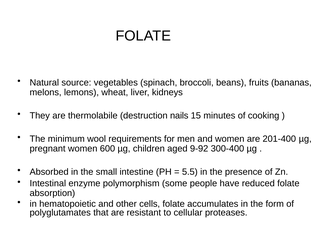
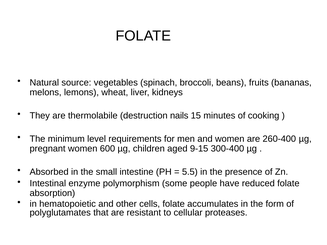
wool: wool -> level
201-400: 201-400 -> 260-400
9-92: 9-92 -> 9-15
